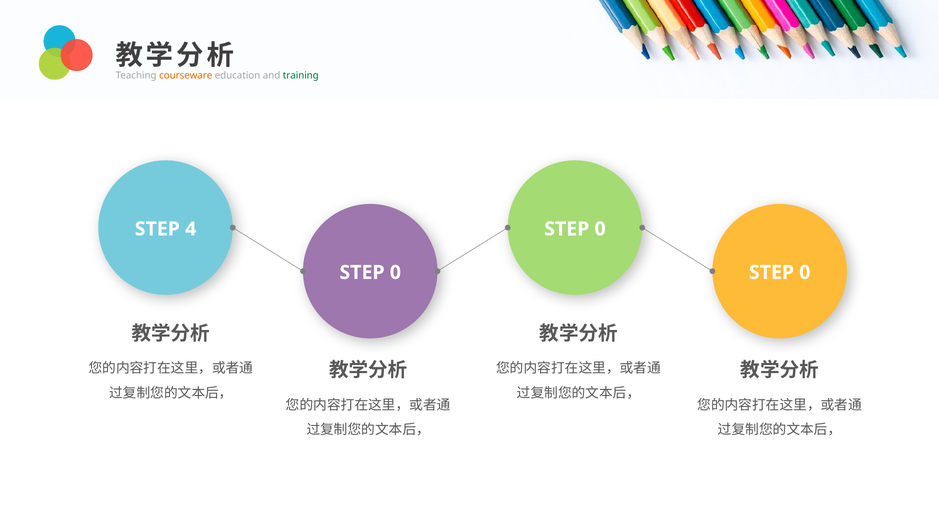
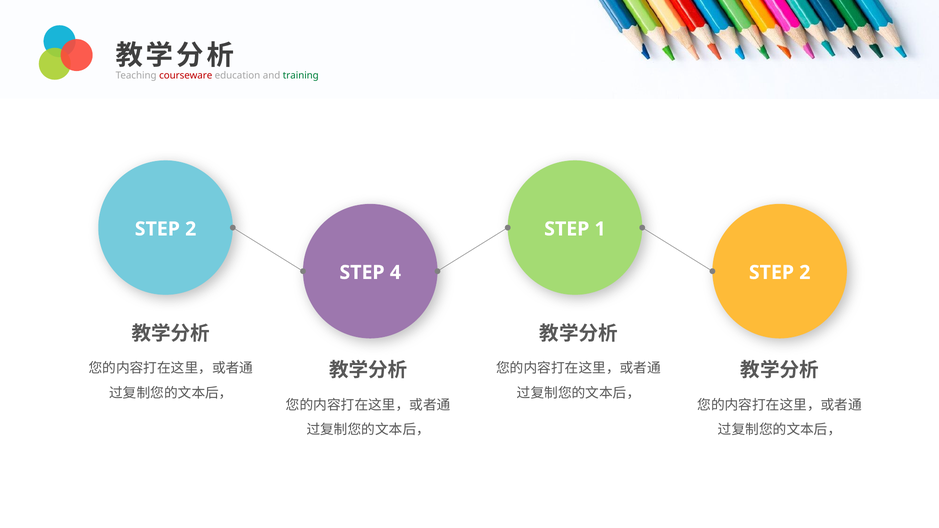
courseware colour: orange -> red
4 at (191, 229): 4 -> 2
0 at (600, 229): 0 -> 1
0 at (395, 273): 0 -> 4
0 at (805, 273): 0 -> 2
